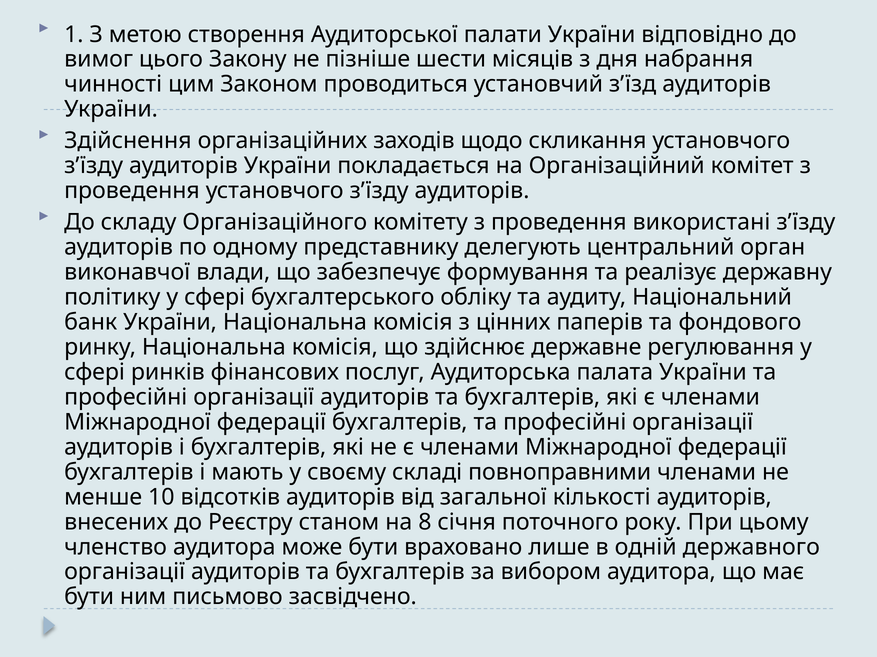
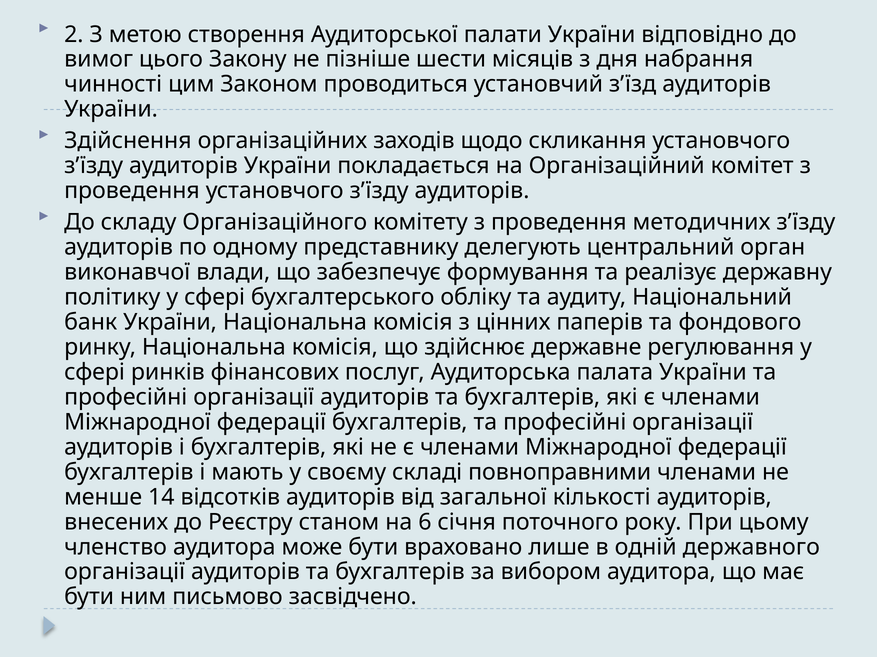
1: 1 -> 2
використані: використані -> методичних
10: 10 -> 14
8: 8 -> 6
